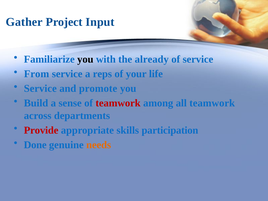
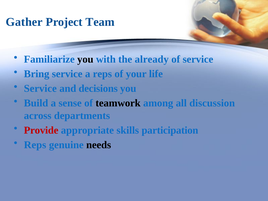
Input: Input -> Team
From: From -> Bring
promote: promote -> decisions
teamwork at (118, 103) colour: red -> black
all teamwork: teamwork -> discussion
Done at (35, 145): Done -> Reps
needs colour: orange -> black
